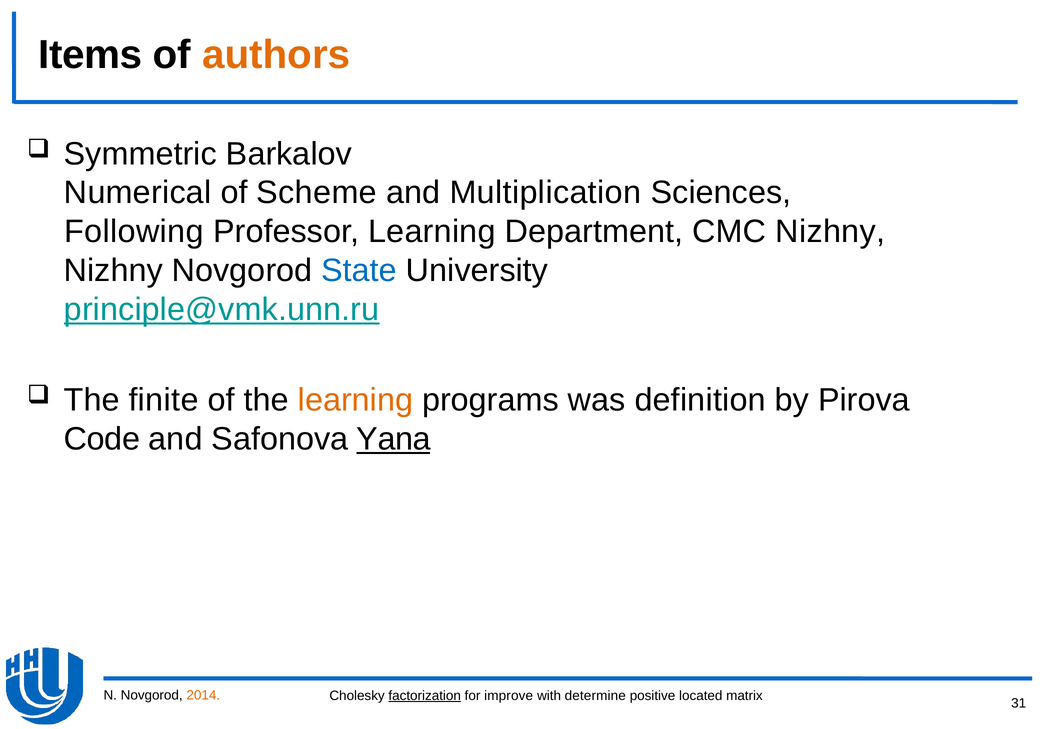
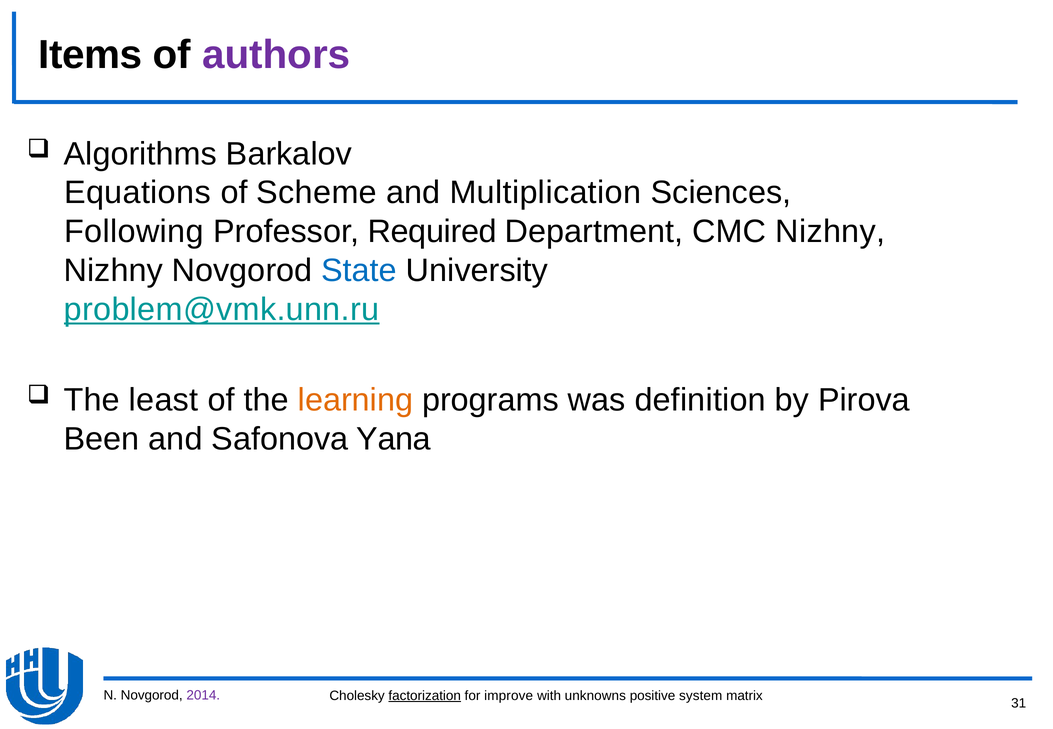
authors colour: orange -> purple
Symmetric: Symmetric -> Algorithms
Numerical: Numerical -> Equations
Professor Learning: Learning -> Required
principle@vmk.unn.ru: principle@vmk.unn.ru -> problem@vmk.unn.ru
finite: finite -> least
Code: Code -> Been
Yana underline: present -> none
2014 colour: orange -> purple
determine: determine -> unknowns
located: located -> system
